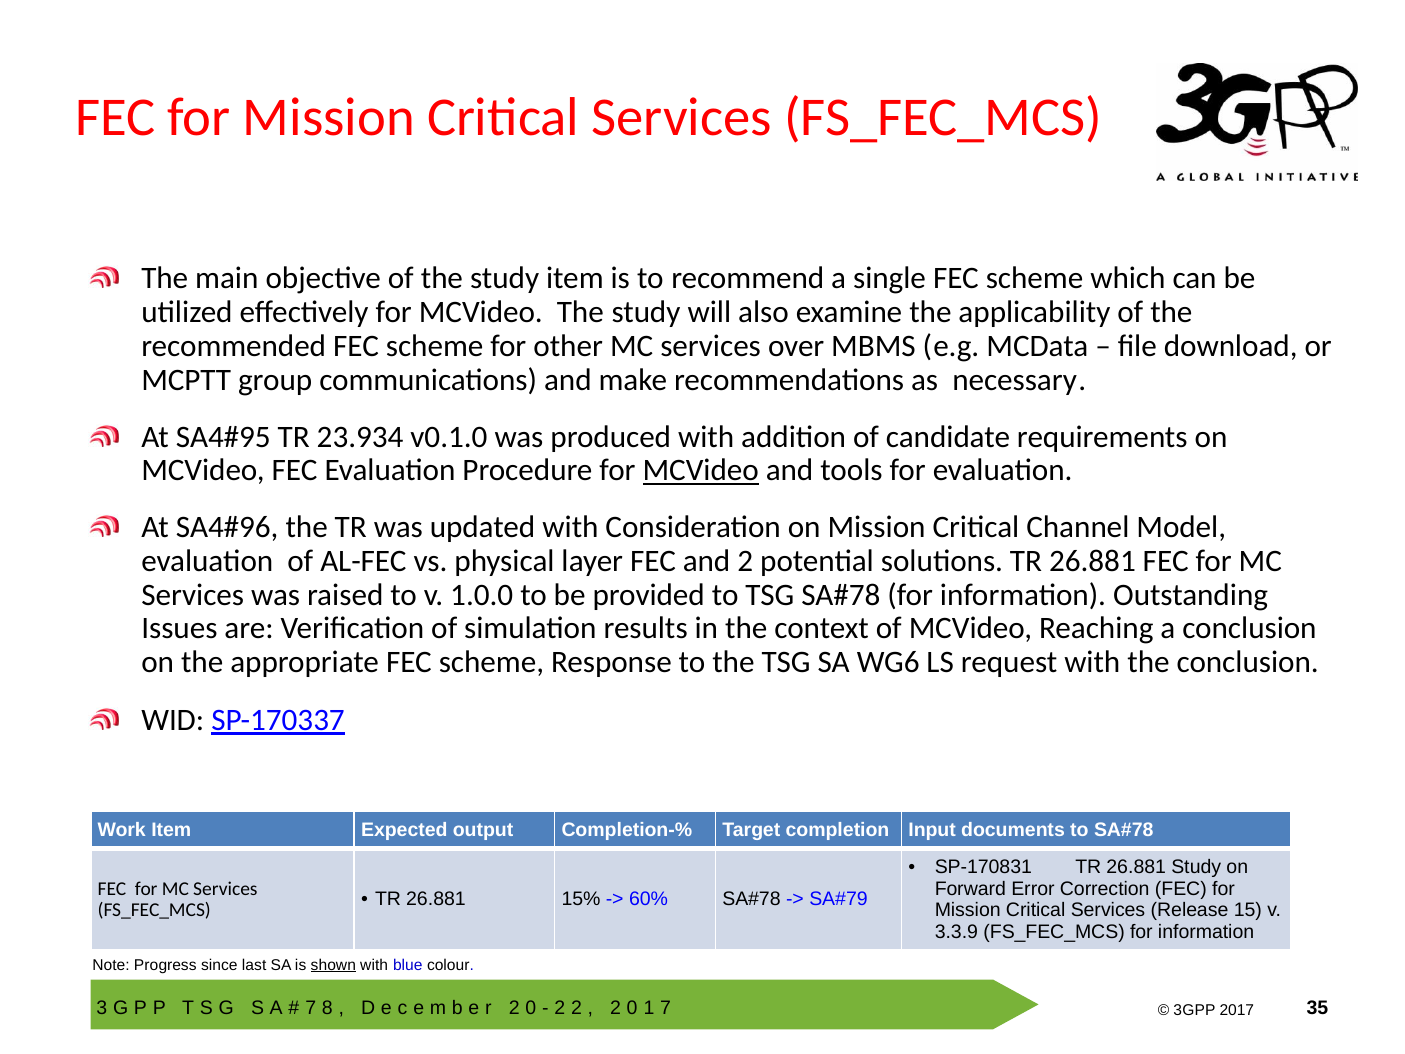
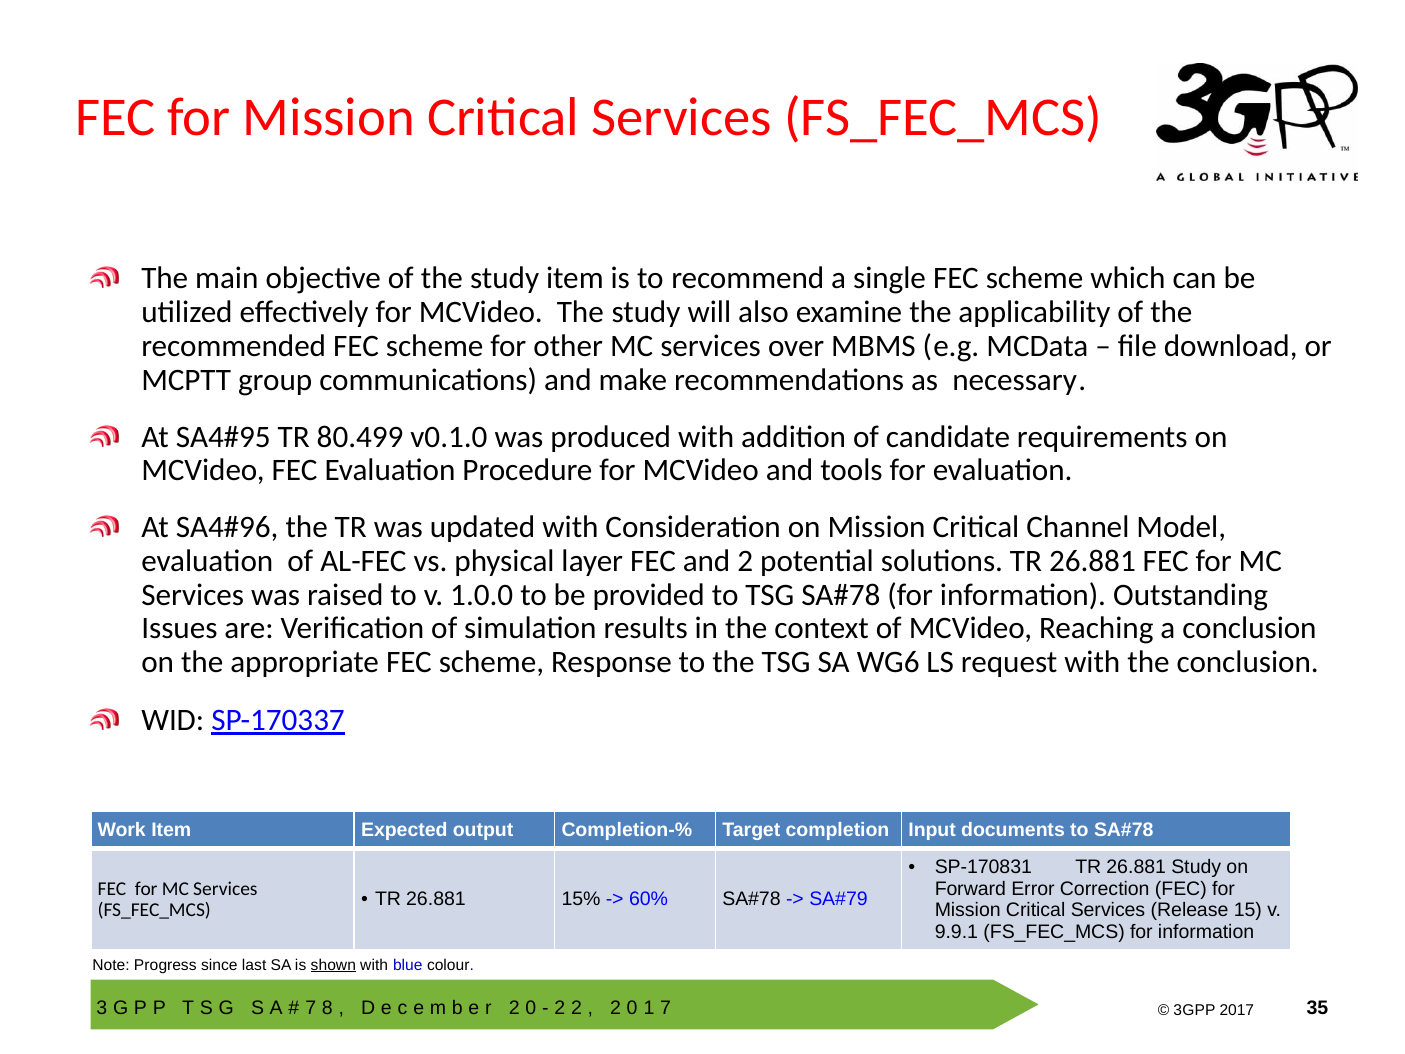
23.934: 23.934 -> 80.499
MCVideo at (701, 470) underline: present -> none
3.3.9: 3.3.9 -> 9.9.1
